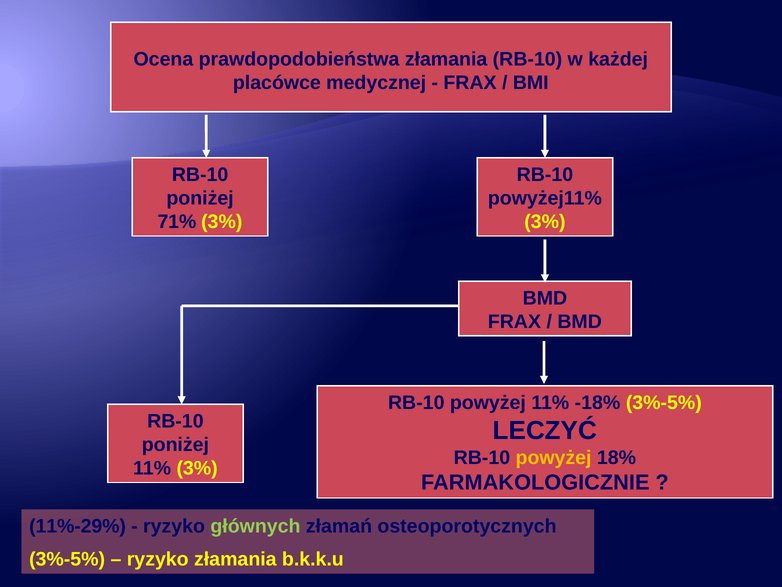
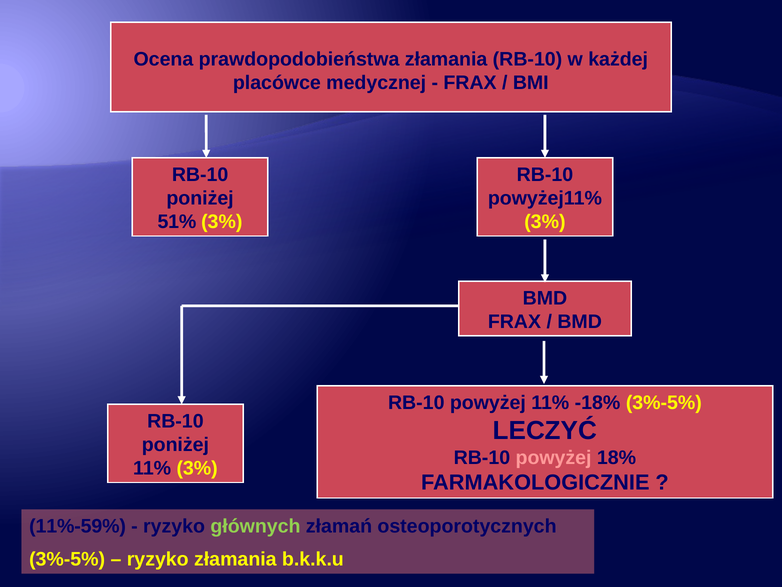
71%: 71% -> 51%
powyżej at (554, 457) colour: yellow -> pink
11%-29%: 11%-29% -> 11%-59%
